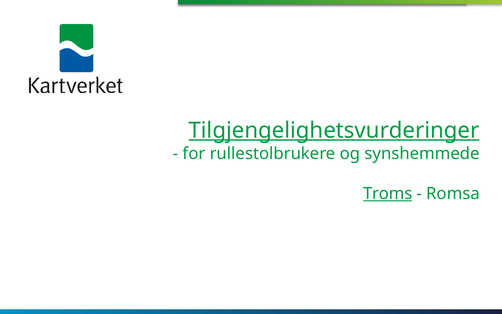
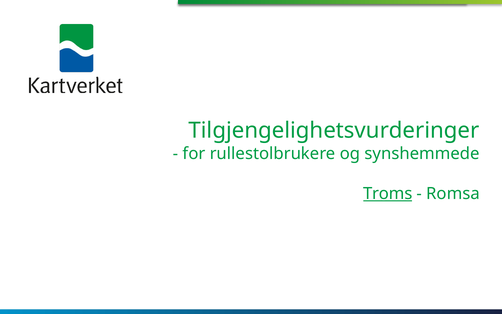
Tilgjengelighetsvurderinger underline: present -> none
